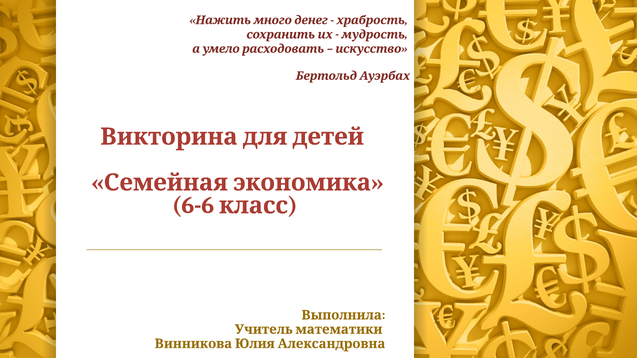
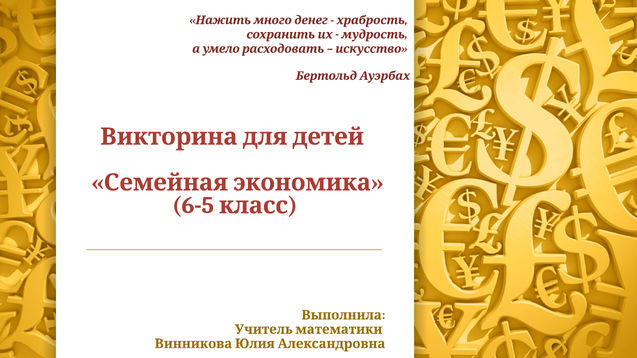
6-6: 6-6 -> 6-5
